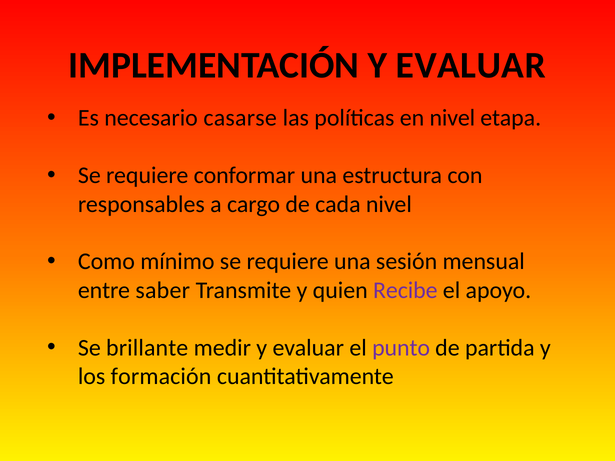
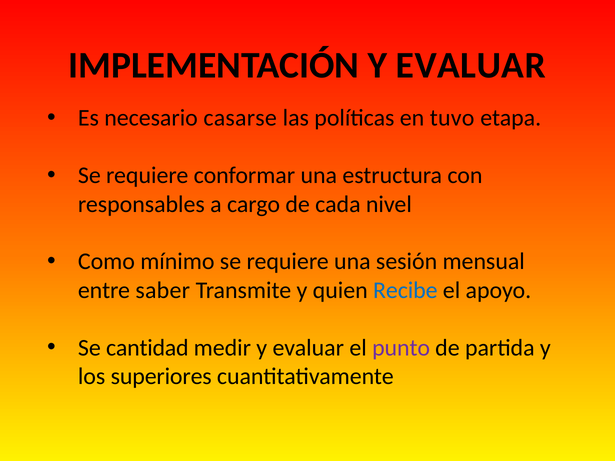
en nivel: nivel -> tuvo
Recibe colour: purple -> blue
brillante: brillante -> cantidad
formación: formación -> superiores
